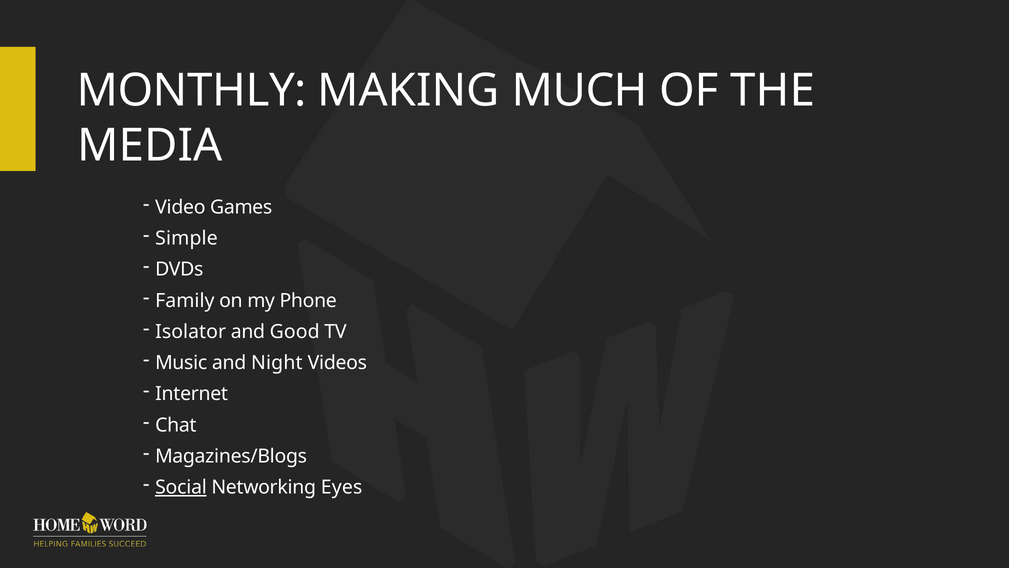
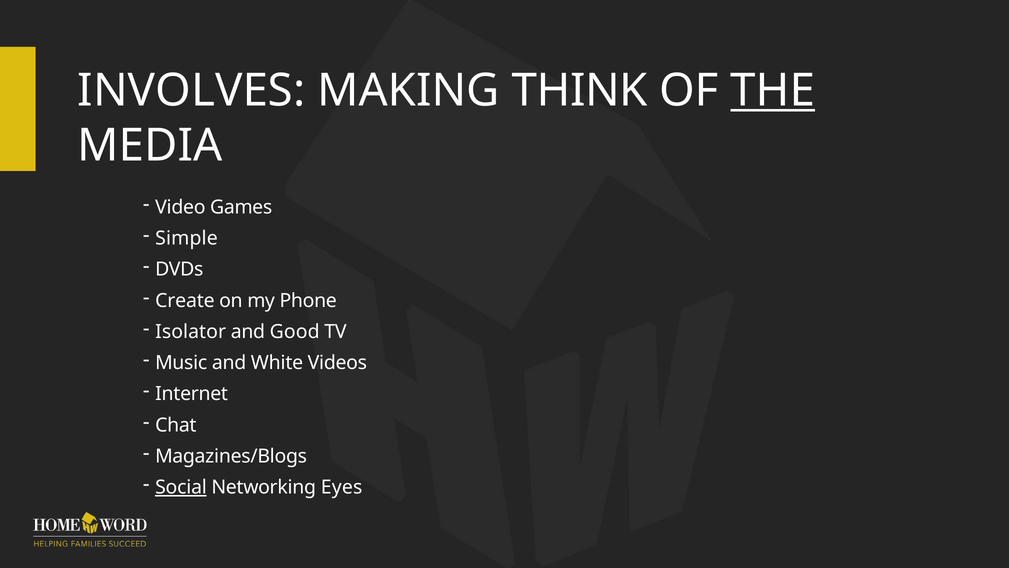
MONTHLY: MONTHLY -> INVOLVES
MUCH: MUCH -> THINK
THE underline: none -> present
Family: Family -> Create
Night: Night -> White
